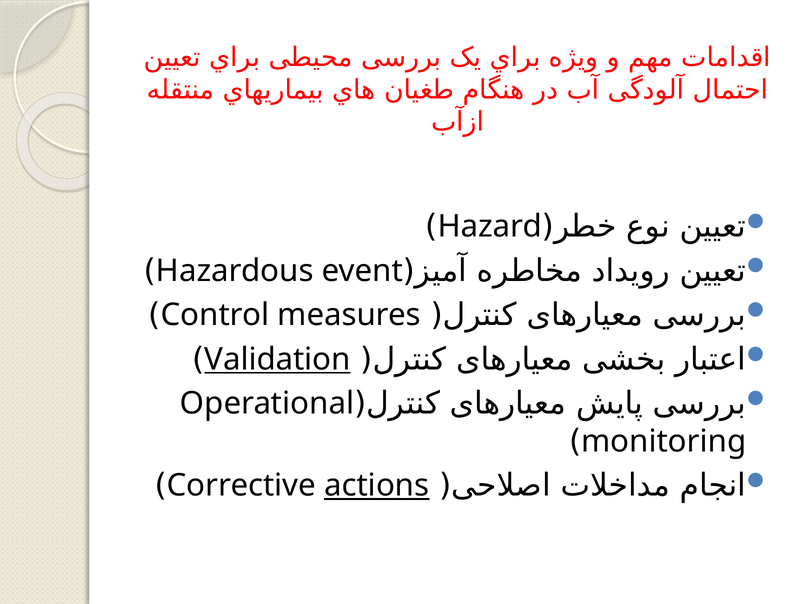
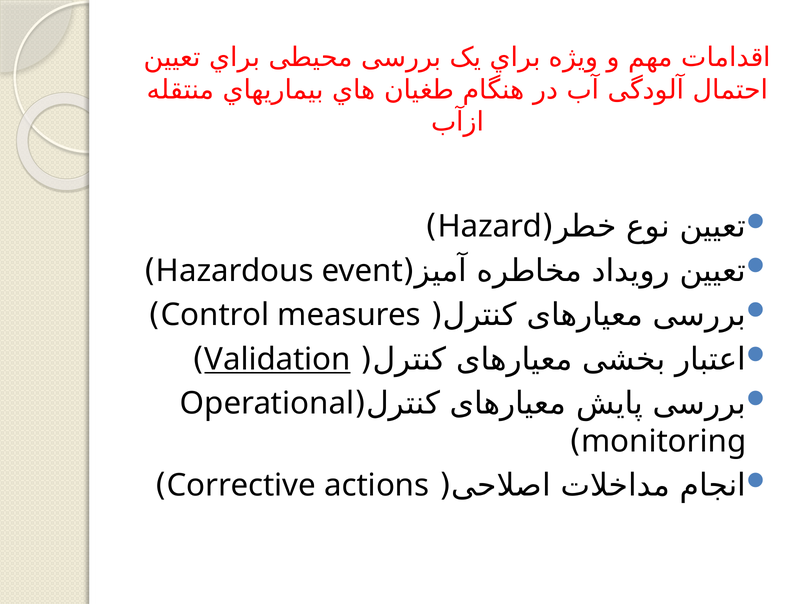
actions underline: present -> none
